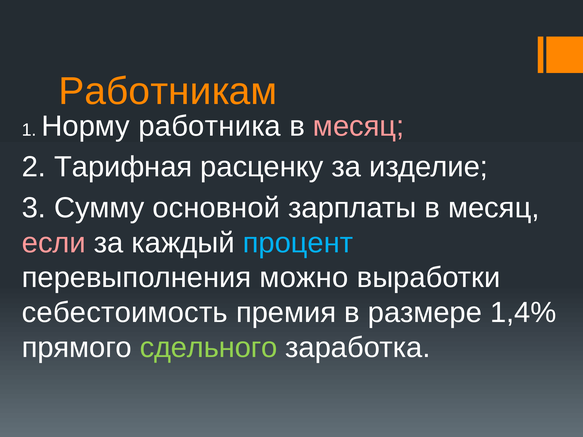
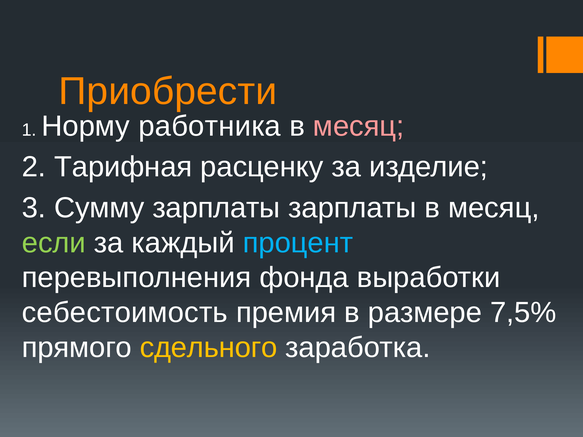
Работникам: Работникам -> Приобрести
Сумму основной: основной -> зарплаты
если colour: pink -> light green
можно: можно -> фонда
1,4%: 1,4% -> 7,5%
сдельного colour: light green -> yellow
